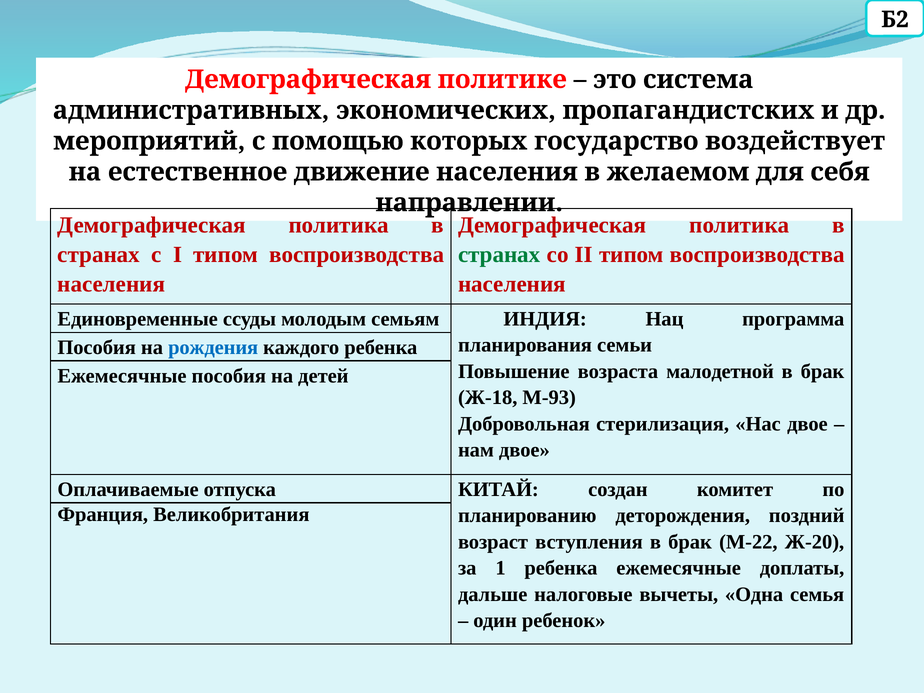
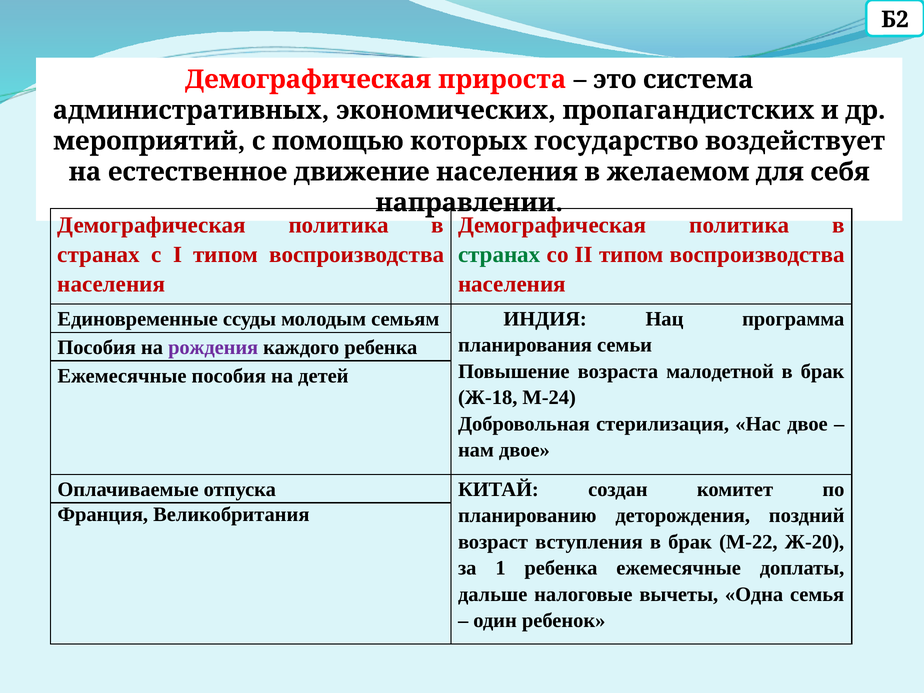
политике: политике -> прироста
рождения colour: blue -> purple
М-93: М-93 -> М-24
